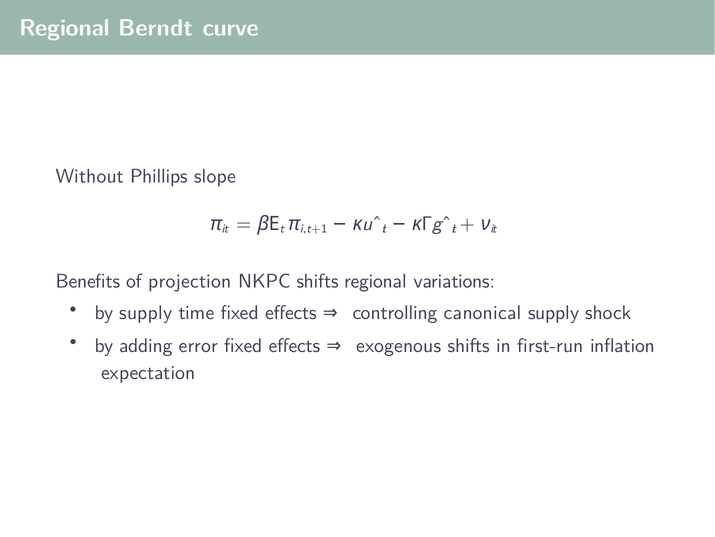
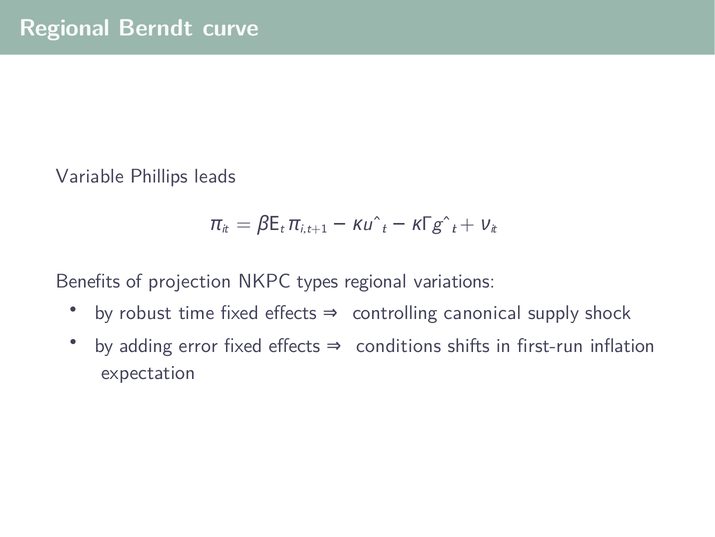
Without: Without -> Variable
slope: slope -> leads
NKPC shifts: shifts -> types
by supply: supply -> robust
exogenous: exogenous -> conditions
